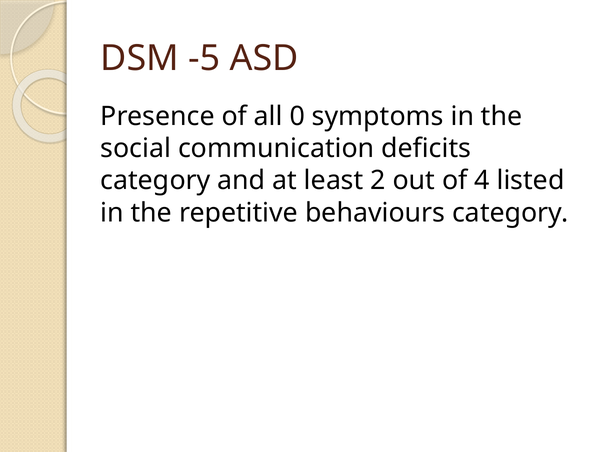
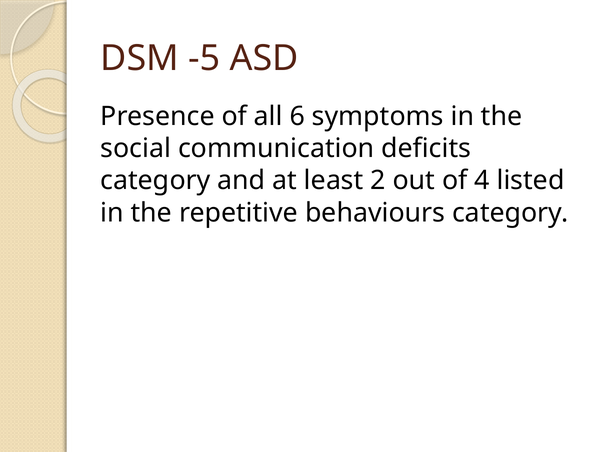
0: 0 -> 6
